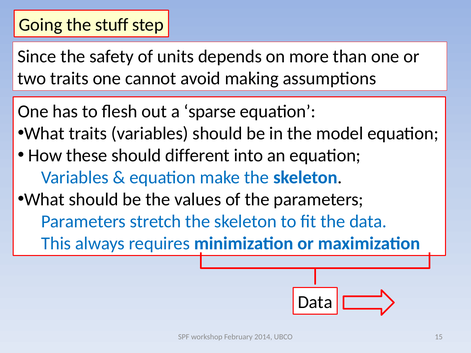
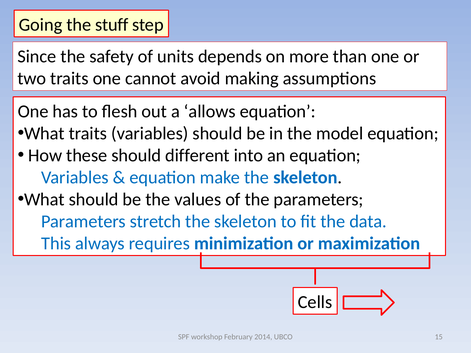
sparse: sparse -> allows
Data at (315, 302): Data -> Cells
